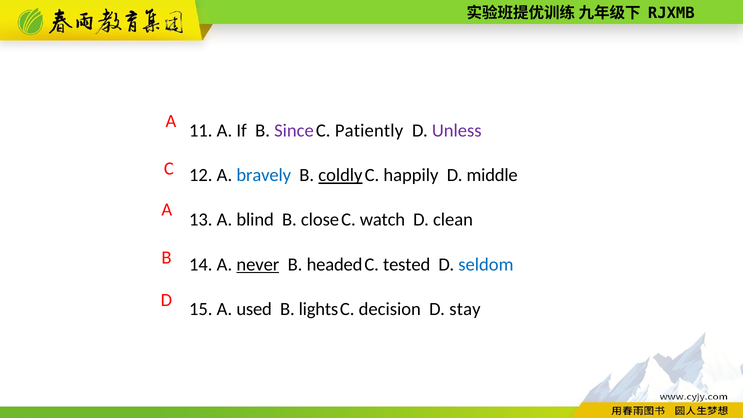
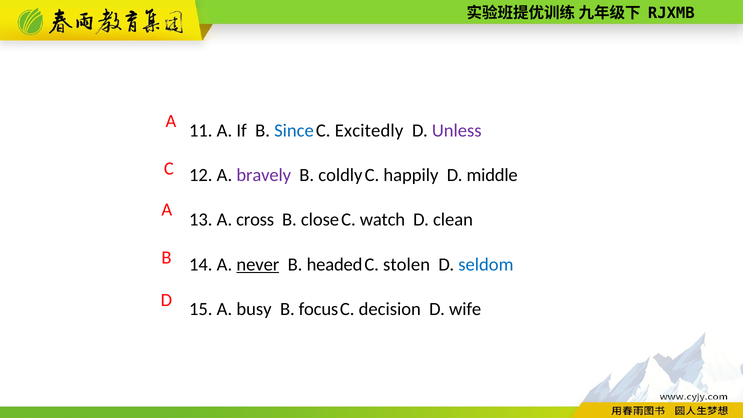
Since colour: purple -> blue
Patiently: Patiently -> Excitedly
bravely colour: blue -> purple
coldly underline: present -> none
blind: blind -> cross
tested: tested -> stolen
used: used -> busy
lights: lights -> focus
stay: stay -> wife
